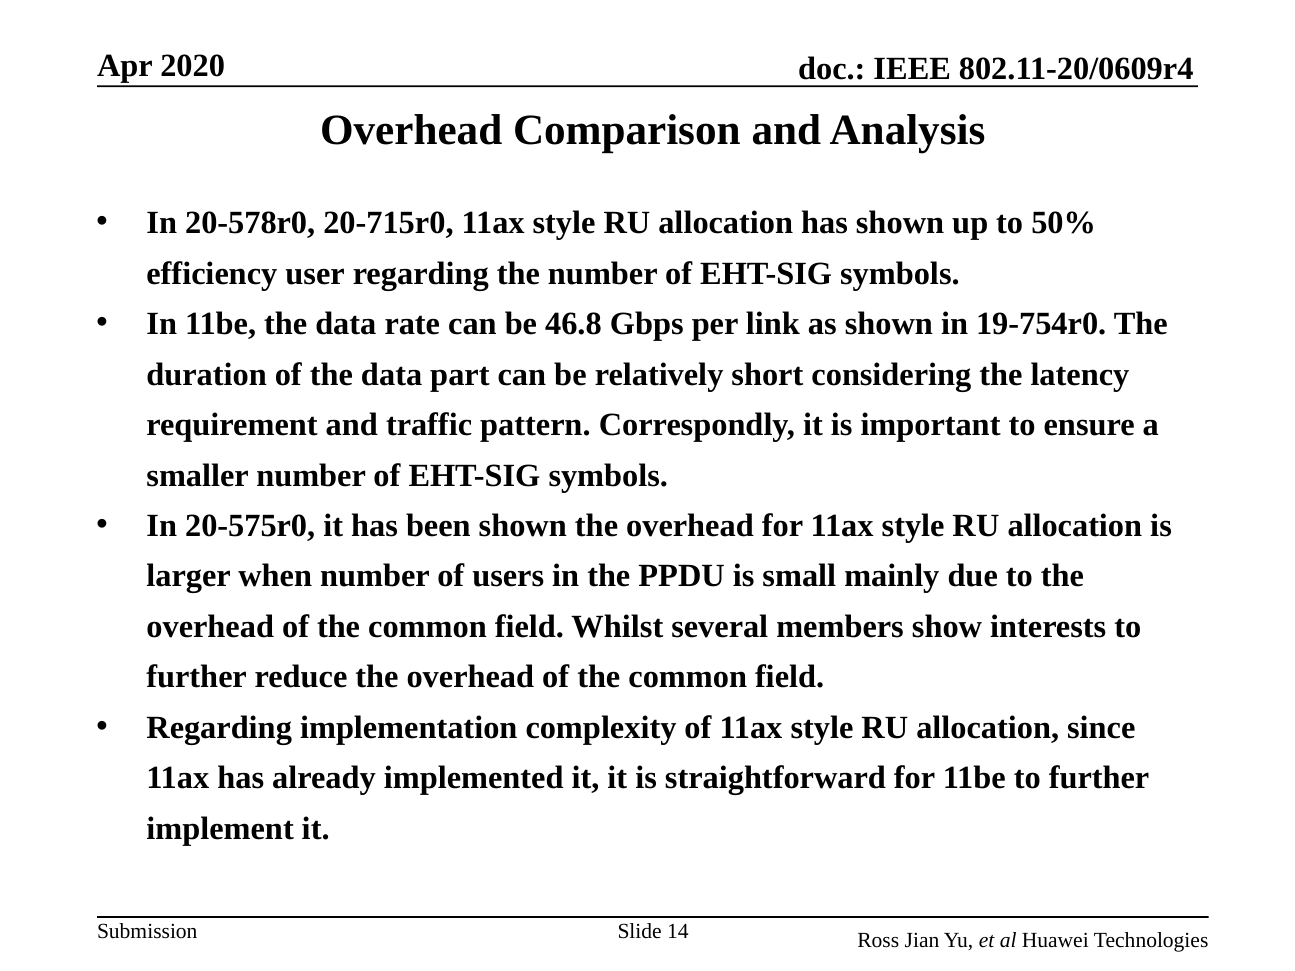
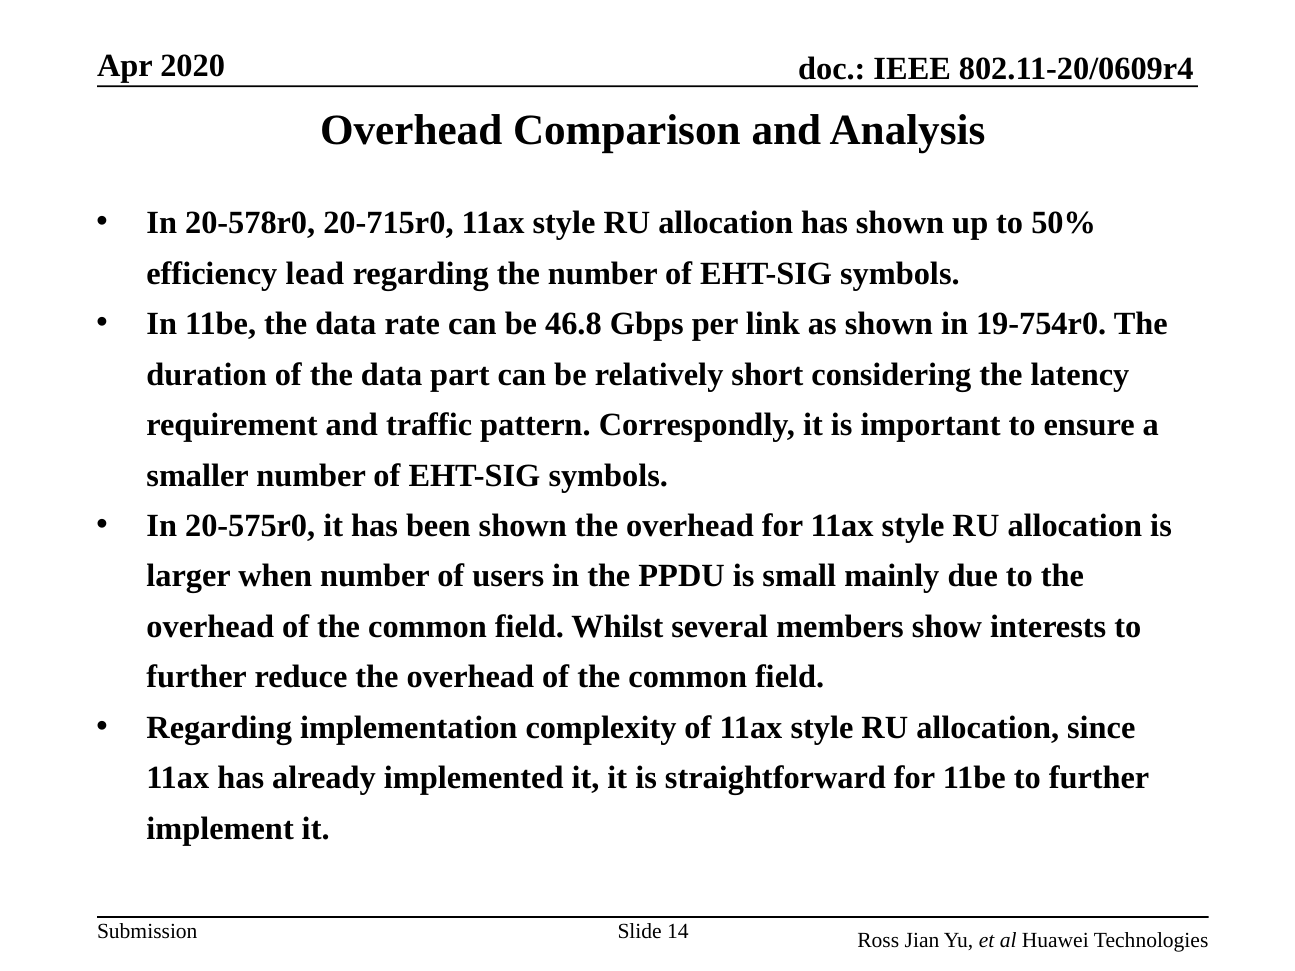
user: user -> lead
